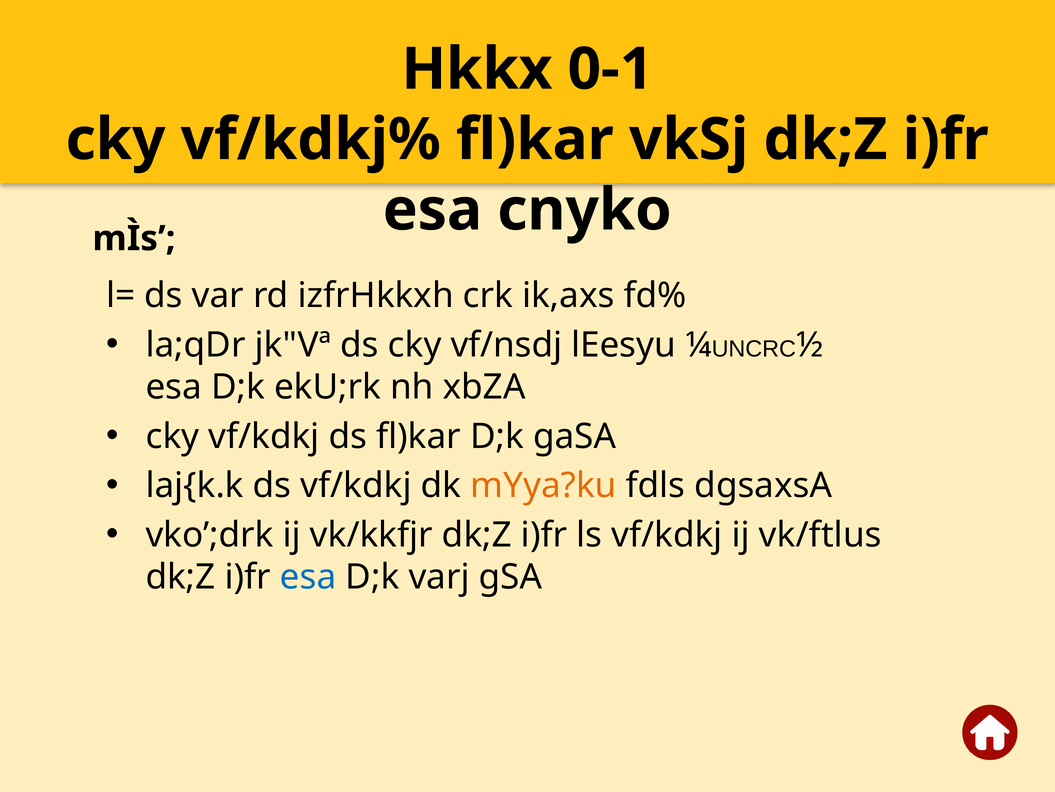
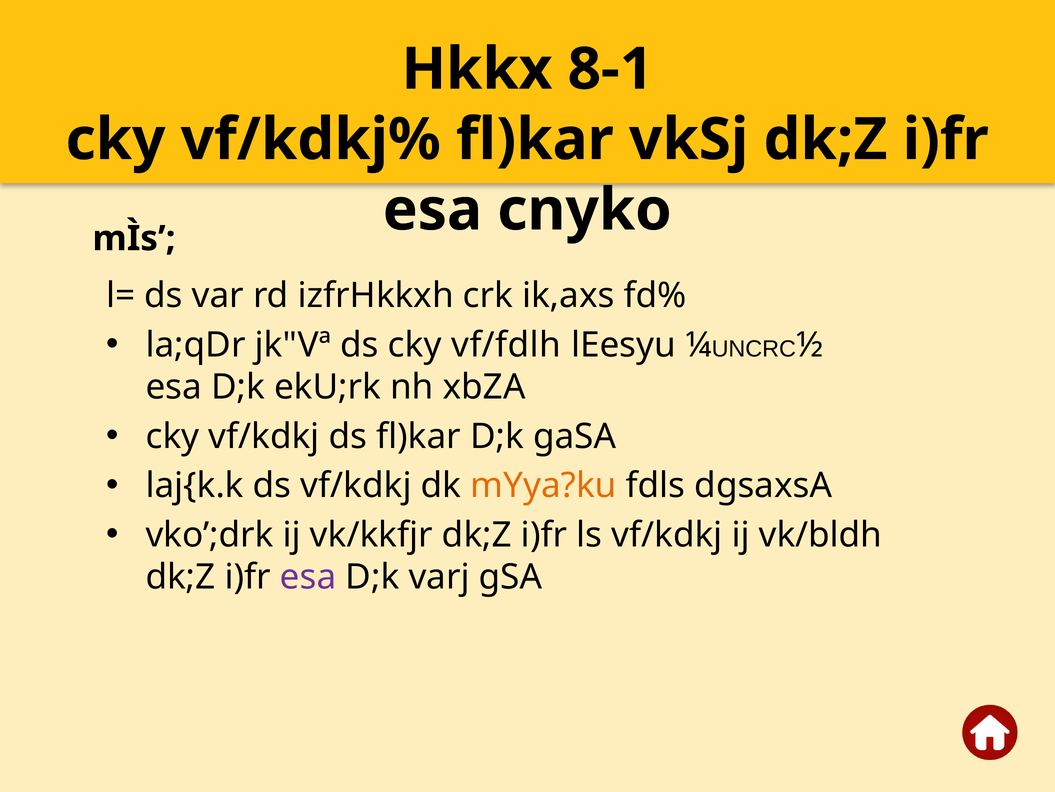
0-1: 0-1 -> 8-1
vf/nsdj: vf/nsdj -> vf/fdlh
vk/ftlus: vk/ftlus -> vk/bldh
esa at (308, 577) colour: blue -> purple
